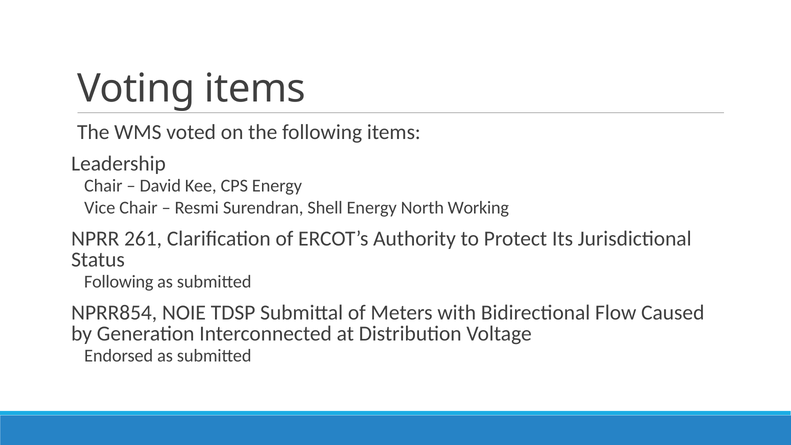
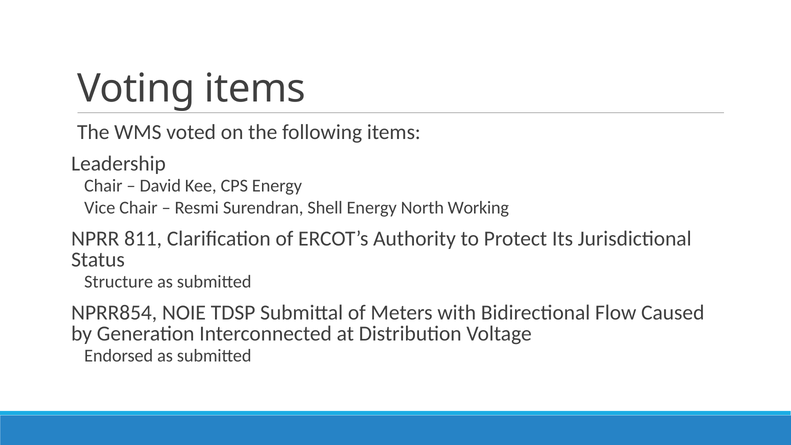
261: 261 -> 811
Following at (119, 282): Following -> Structure
